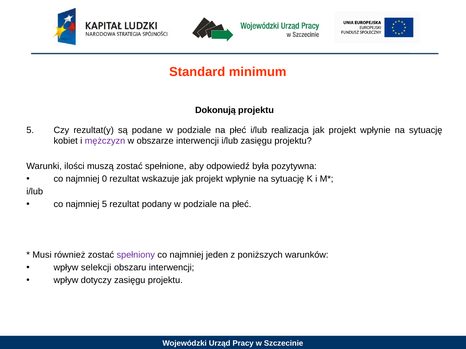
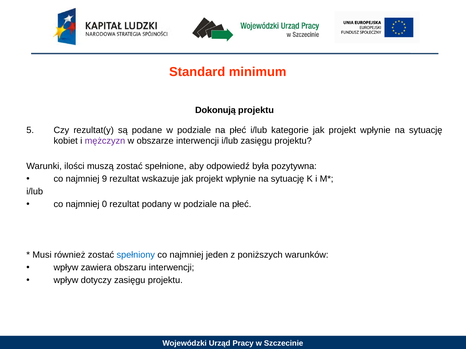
realizacja: realizacja -> kategorie
0: 0 -> 9
najmniej 5: 5 -> 0
spełniony colour: purple -> blue
selekcji: selekcji -> zawiera
